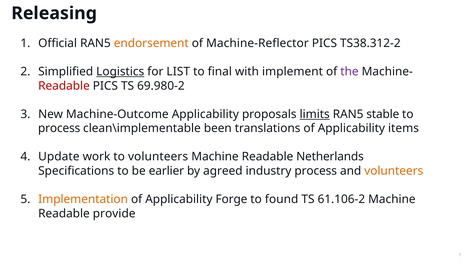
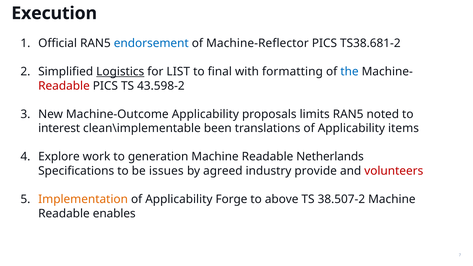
Releasing: Releasing -> Execution
endorsement colour: orange -> blue
TS38.312-2: TS38.312-2 -> TS38.681-2
implement: implement -> formatting
the colour: purple -> blue
69.980-2: 69.980-2 -> 43.598-2
limits underline: present -> none
stable: stable -> noted
process at (59, 128): process -> interest
Update: Update -> Explore
to volunteers: volunteers -> generation
earlier: earlier -> issues
industry process: process -> provide
volunteers at (394, 171) colour: orange -> red
found: found -> above
61.106-2: 61.106-2 -> 38.507-2
provide: provide -> enables
